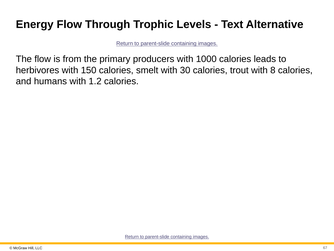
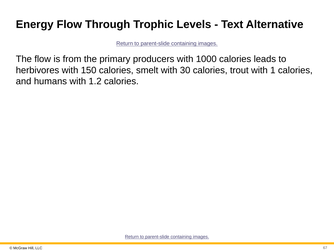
8: 8 -> 1
